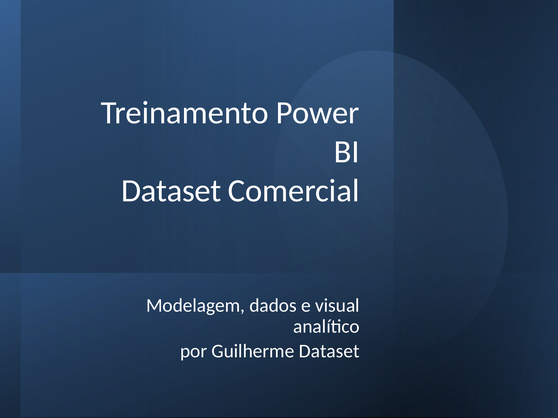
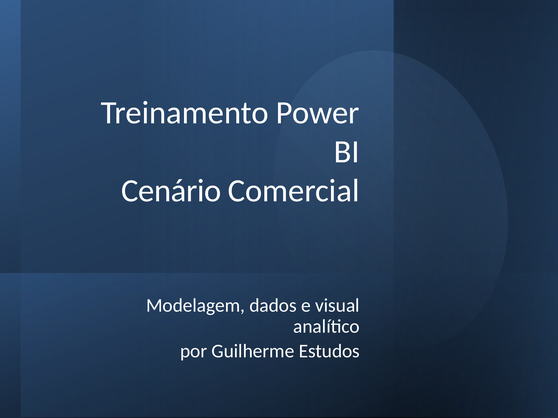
Dataset at (171, 191): Dataset -> Cenário
Guilherme Dataset: Dataset -> Estudos
